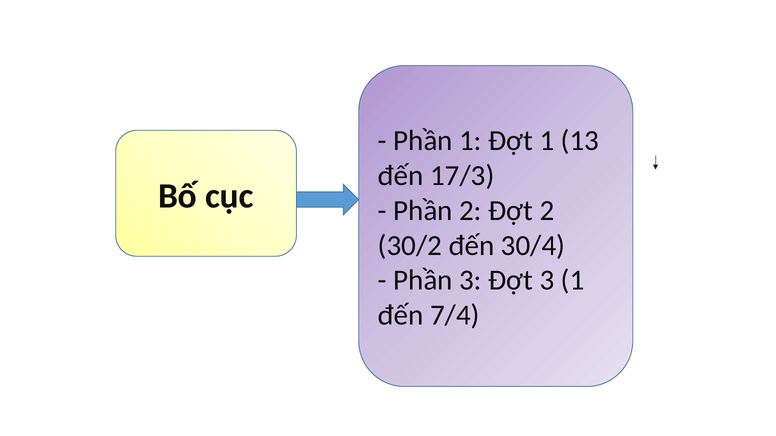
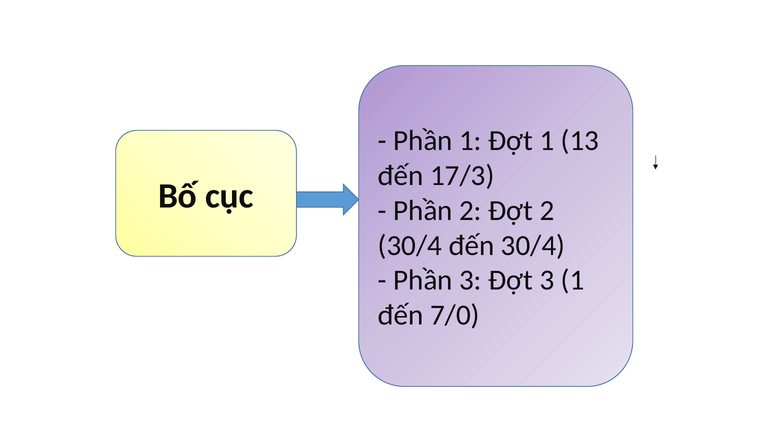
30/2 at (410, 246): 30/2 -> 30/4
7/4: 7/4 -> 7/0
